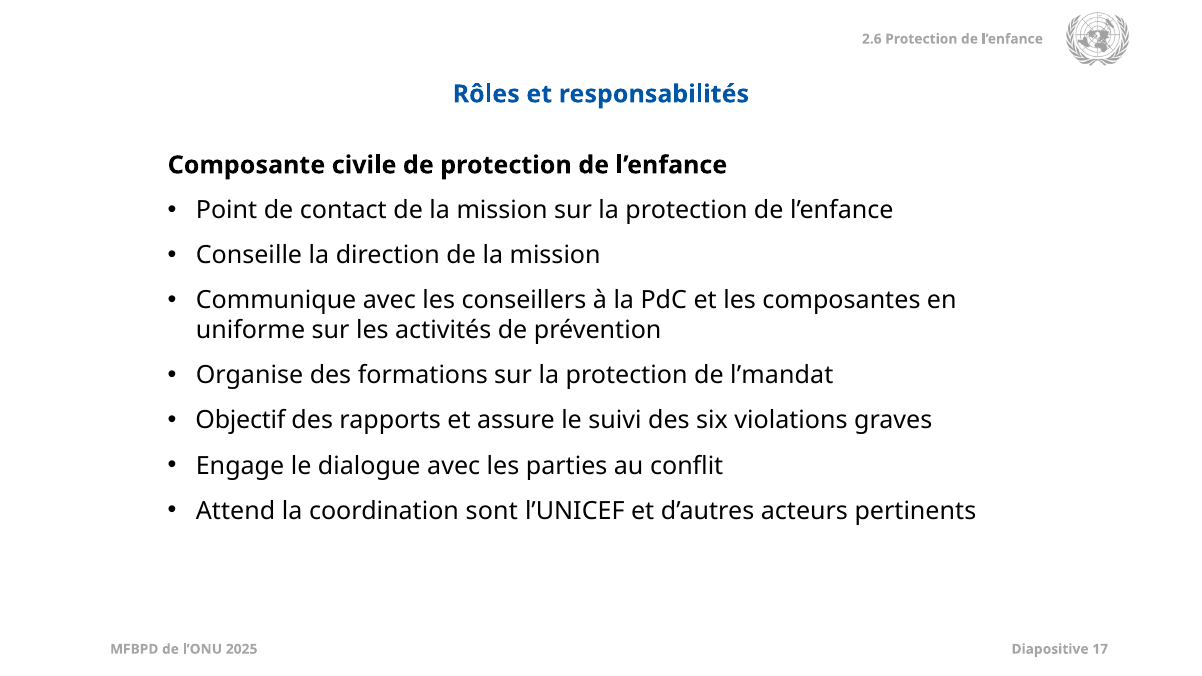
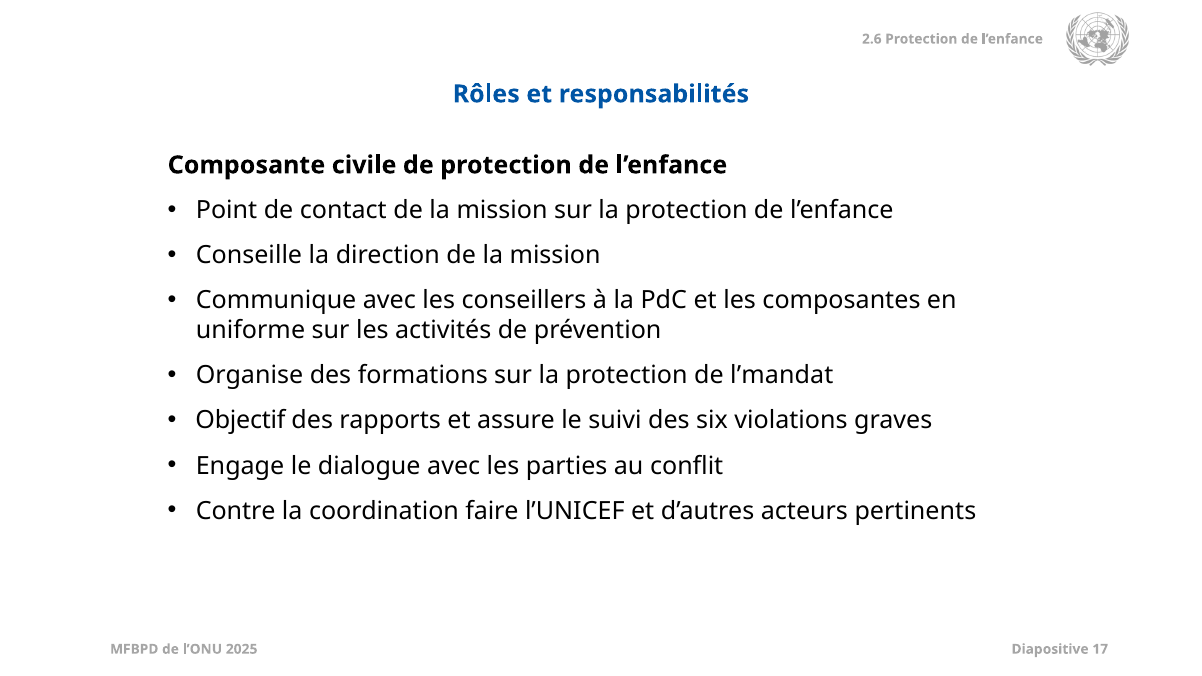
Attend: Attend -> Contre
sont: sont -> faire
